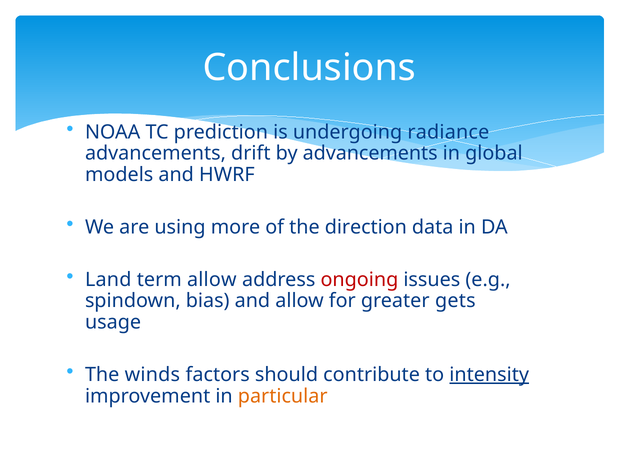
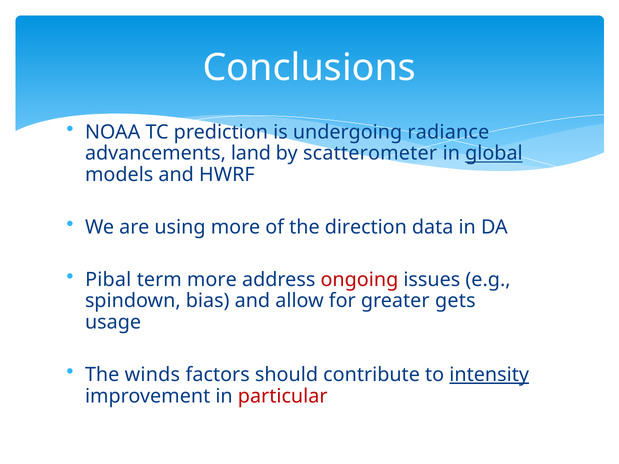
drift: drift -> land
by advancements: advancements -> scatterometer
global underline: none -> present
Land: Land -> Pibal
term allow: allow -> more
particular colour: orange -> red
